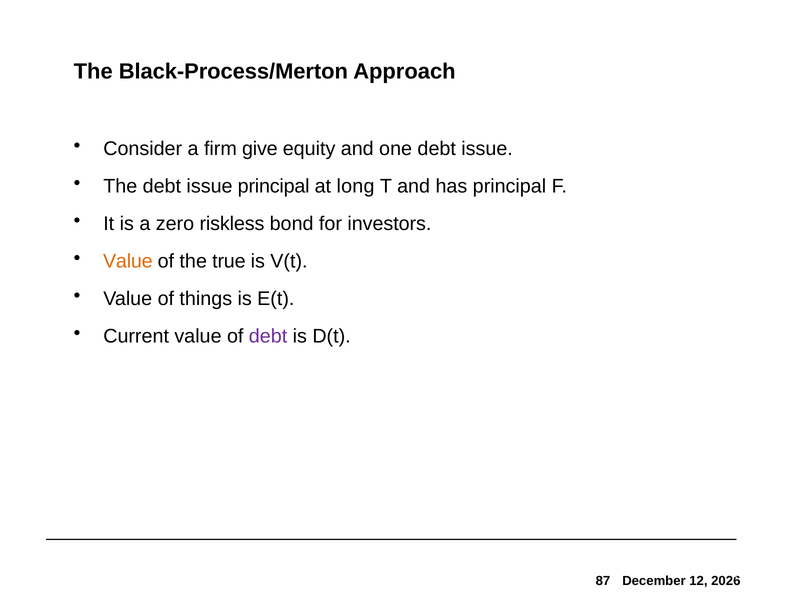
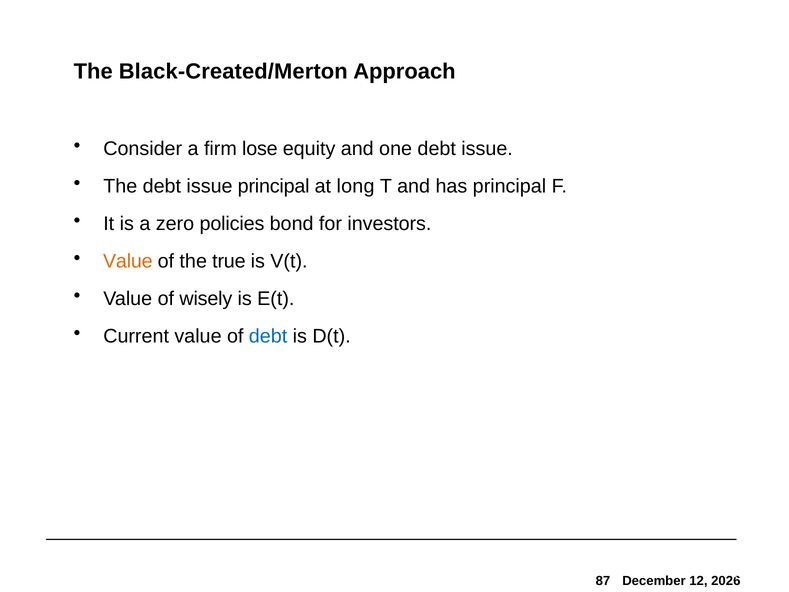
Black-Process/Merton: Black-Process/Merton -> Black-Created/Merton
give: give -> lose
riskless: riskless -> policies
things: things -> wisely
debt at (268, 336) colour: purple -> blue
